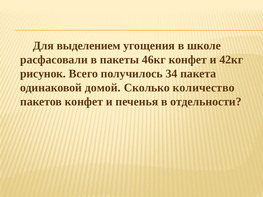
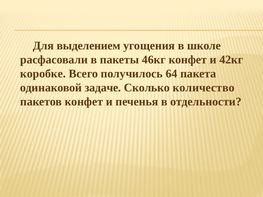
рисунок: рисунок -> коробке
34: 34 -> 64
домой: домой -> задаче
